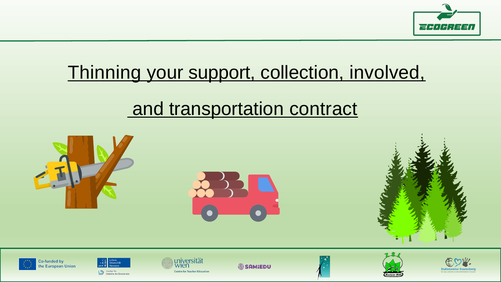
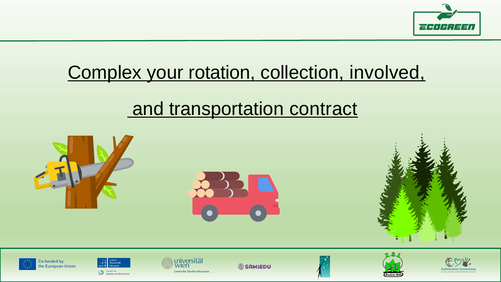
Thinning: Thinning -> Complex
support: support -> rotation
